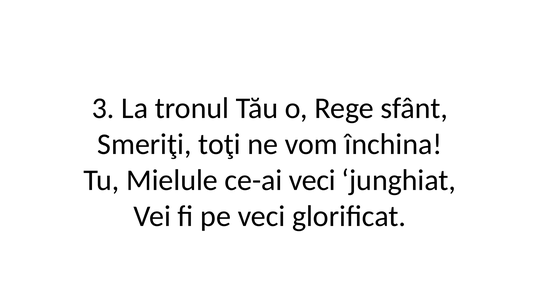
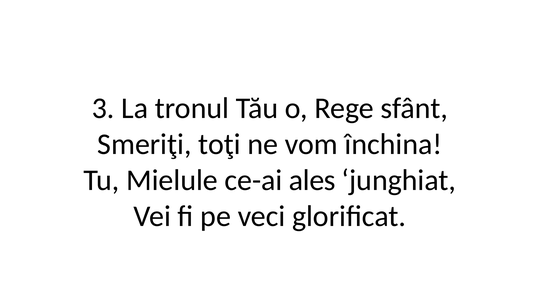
ce-ai veci: veci -> ales
